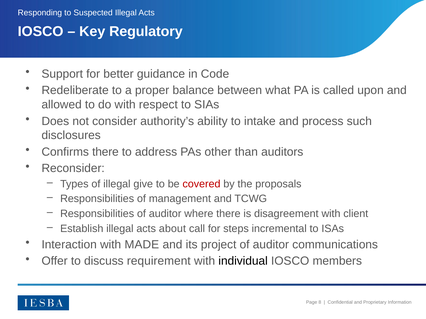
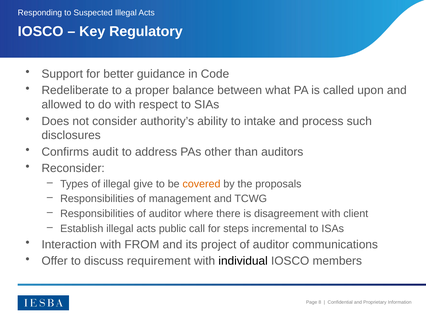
Confirms there: there -> audit
covered colour: red -> orange
about: about -> public
MADE: MADE -> FROM
